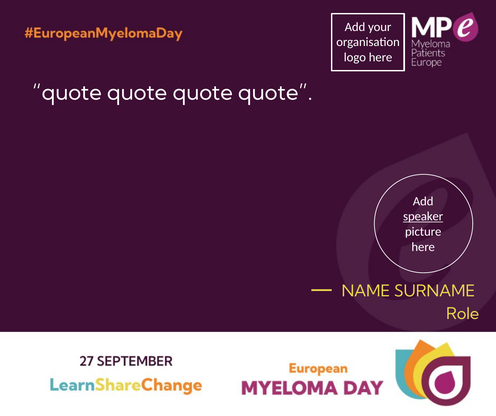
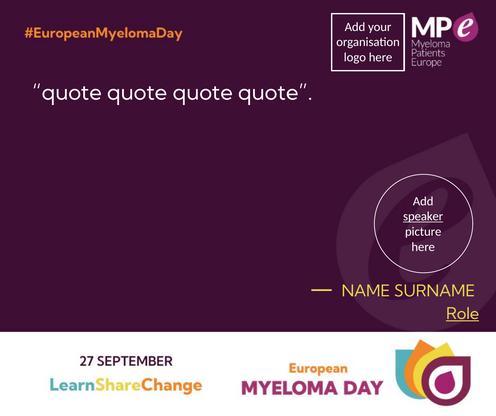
Role underline: none -> present
